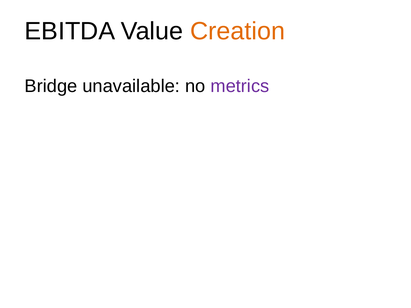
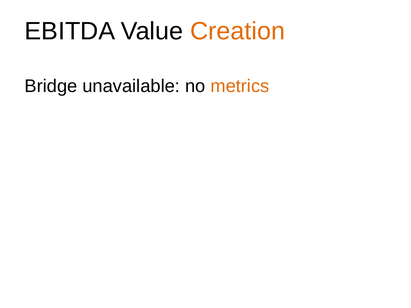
metrics colour: purple -> orange
